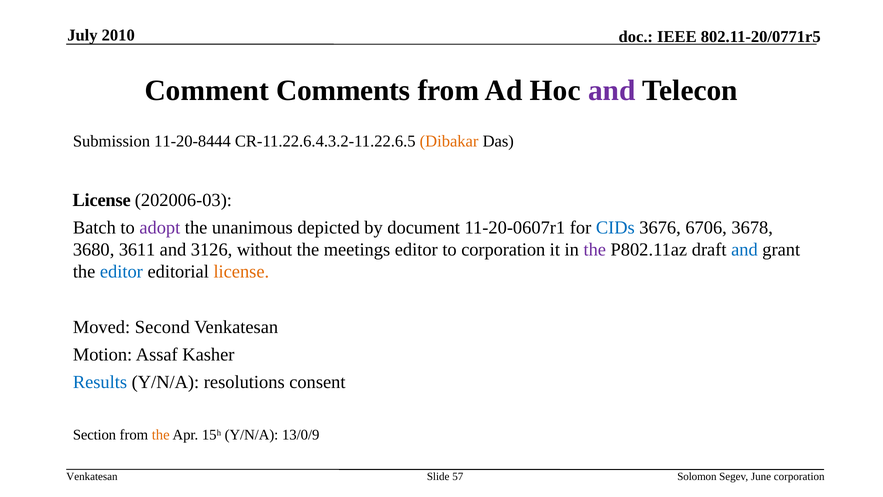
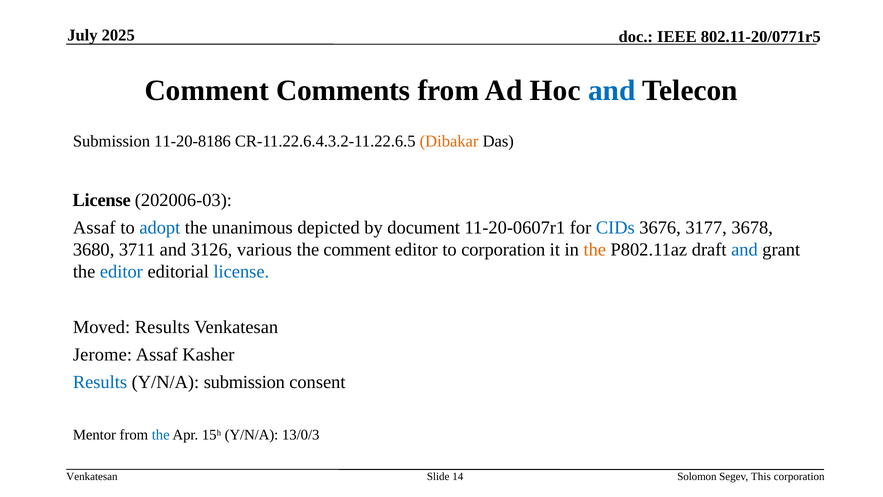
2010: 2010 -> 2025
and at (612, 90) colour: purple -> blue
11-20-8444: 11-20-8444 -> 11-20-8186
Batch at (94, 228): Batch -> Assaf
adopt colour: purple -> blue
6706: 6706 -> 3177
3611: 3611 -> 3711
without: without -> various
the meetings: meetings -> comment
the at (595, 250) colour: purple -> orange
license at (241, 272) colour: orange -> blue
Moved Second: Second -> Results
Motion: Motion -> Jerome
Y/N/A resolutions: resolutions -> submission
Section: Section -> Mentor
the at (161, 435) colour: orange -> blue
13/0/9: 13/0/9 -> 13/0/3
57: 57 -> 14
June: June -> This
